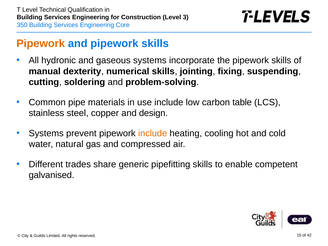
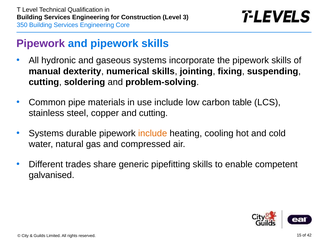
Pipework at (41, 43) colour: orange -> purple
and design: design -> cutting
prevent: prevent -> durable
